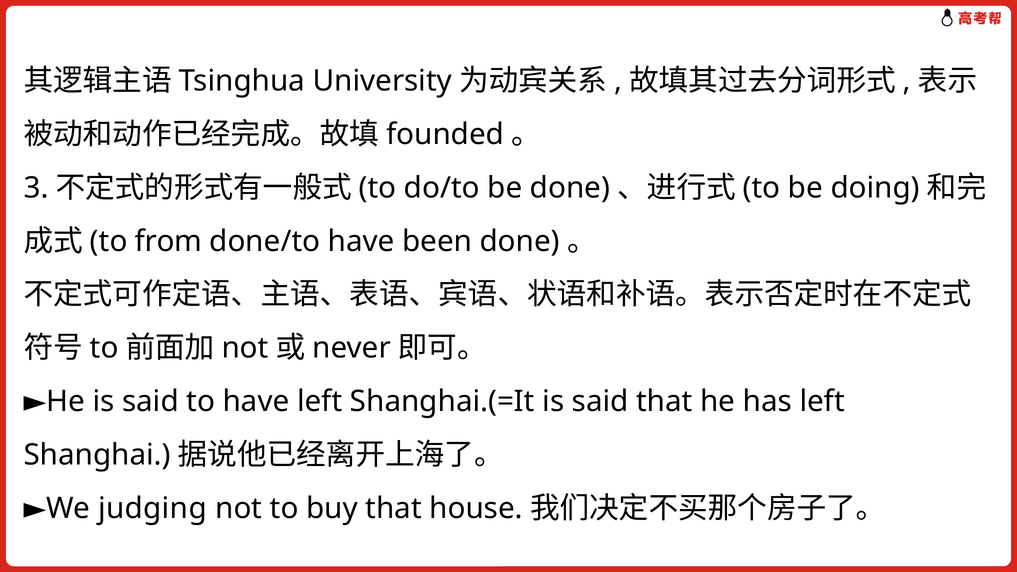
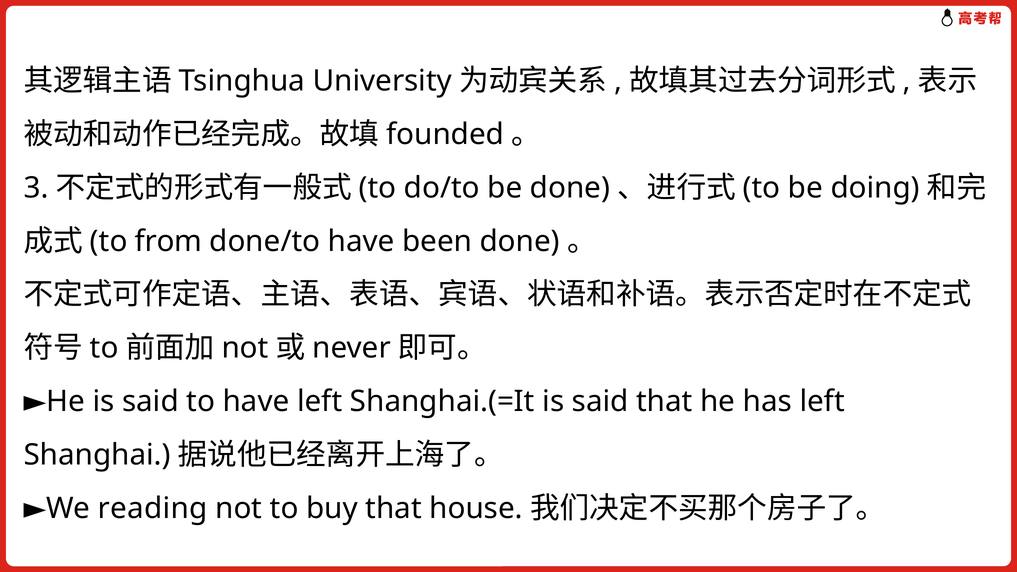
judging: judging -> reading
